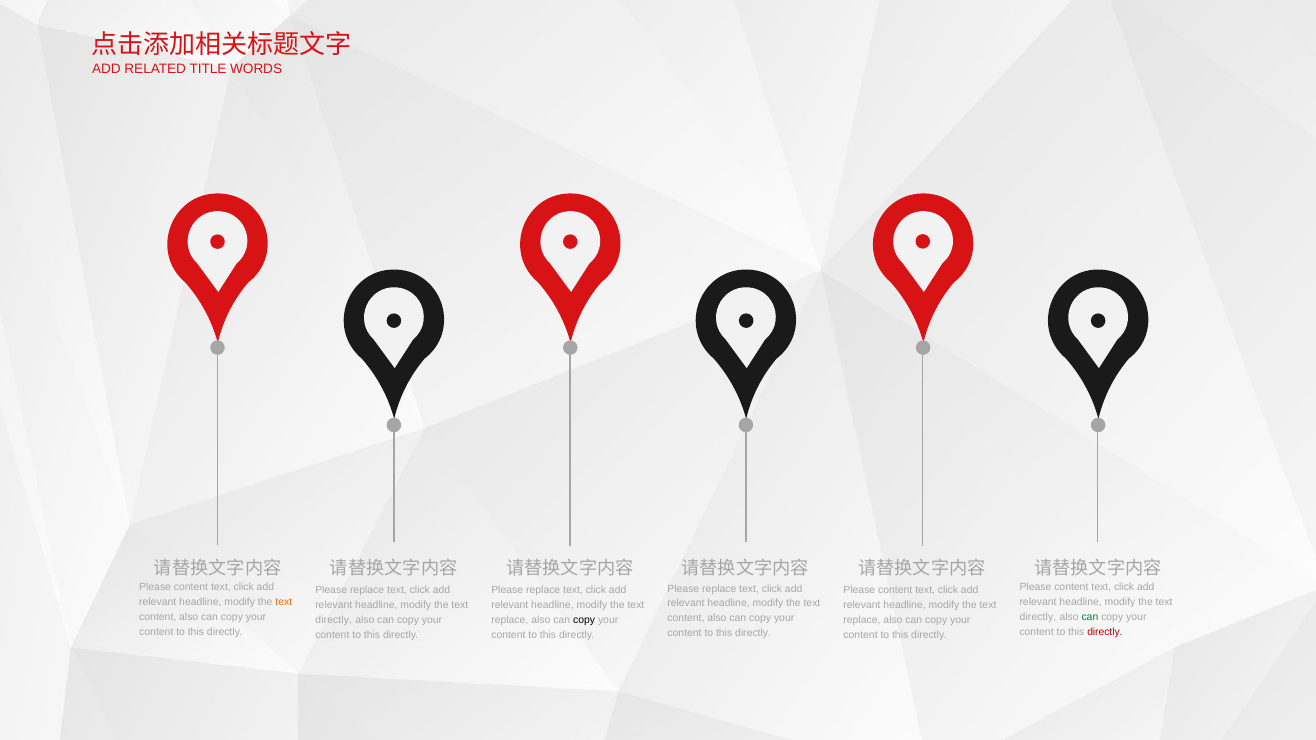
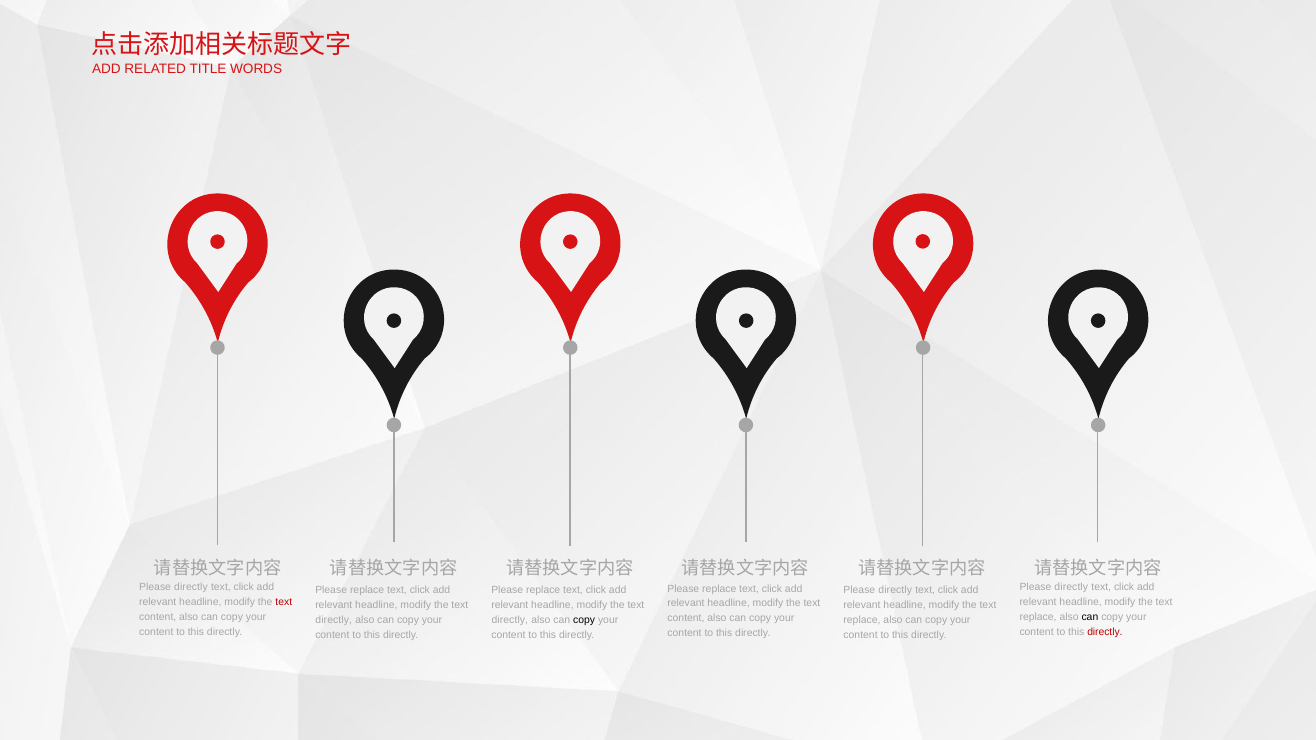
content at (191, 587): content -> directly
content at (1071, 587): content -> directly
content at (895, 590): content -> directly
text at (284, 602) colour: orange -> red
directly at (1038, 617): directly -> replace
can at (1090, 617) colour: green -> black
replace at (510, 620): replace -> directly
